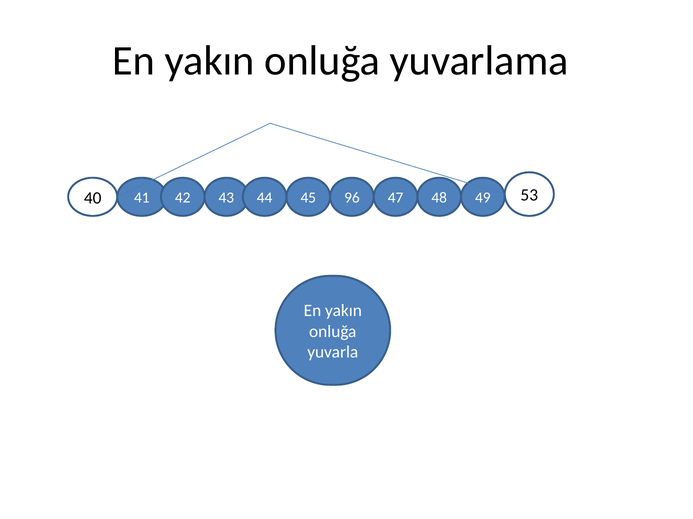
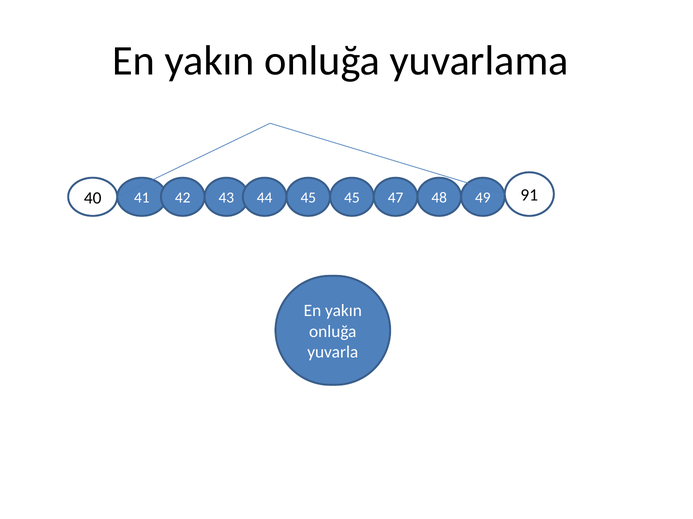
53: 53 -> 91
45 96: 96 -> 45
